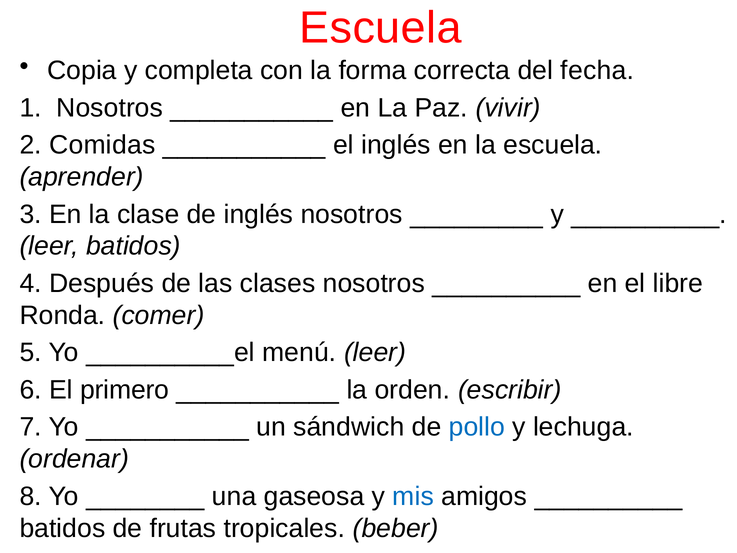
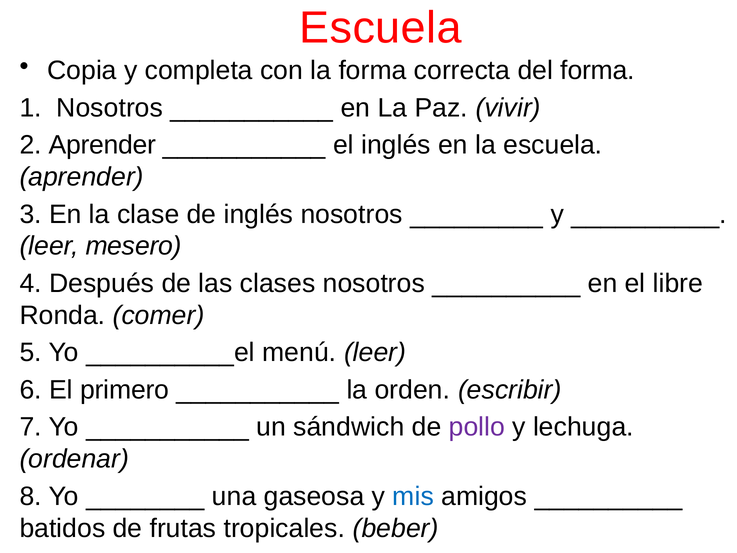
del fecha: fecha -> forma
2 Comidas: Comidas -> Aprender
leer batidos: batidos -> mesero
pollo colour: blue -> purple
